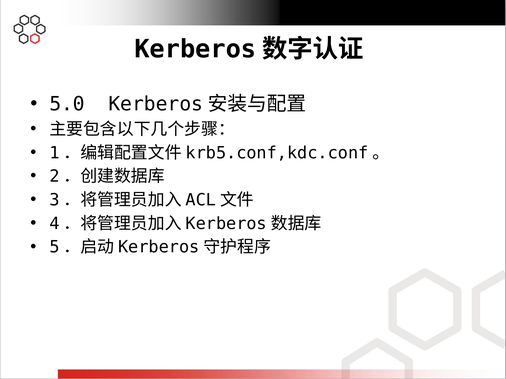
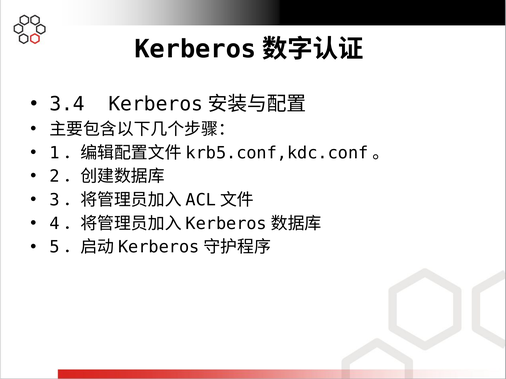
5.0: 5.0 -> 3.4
